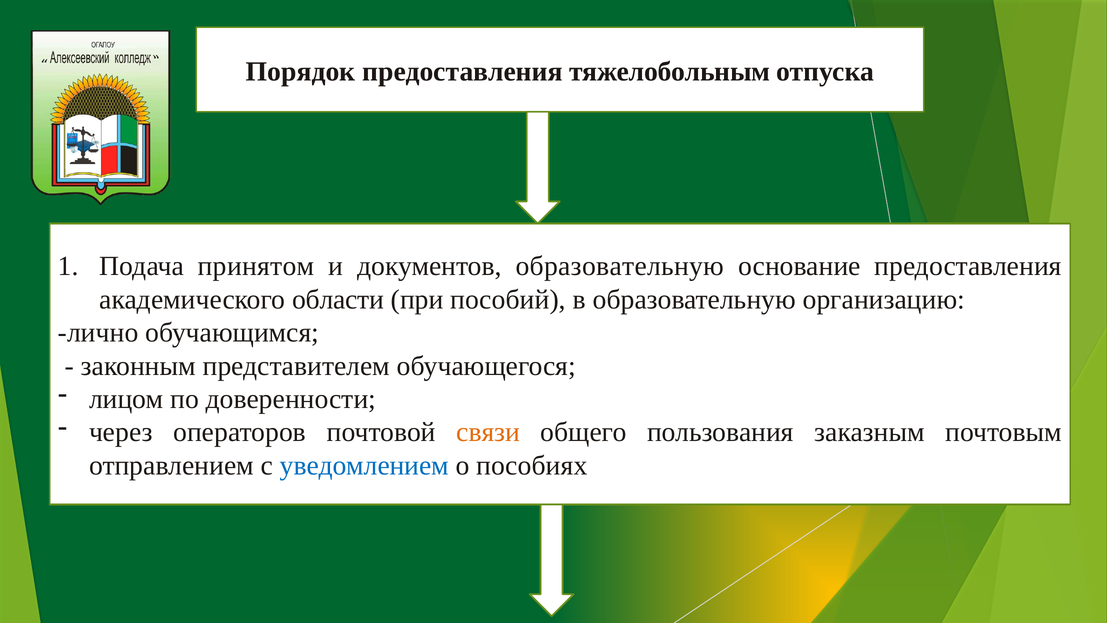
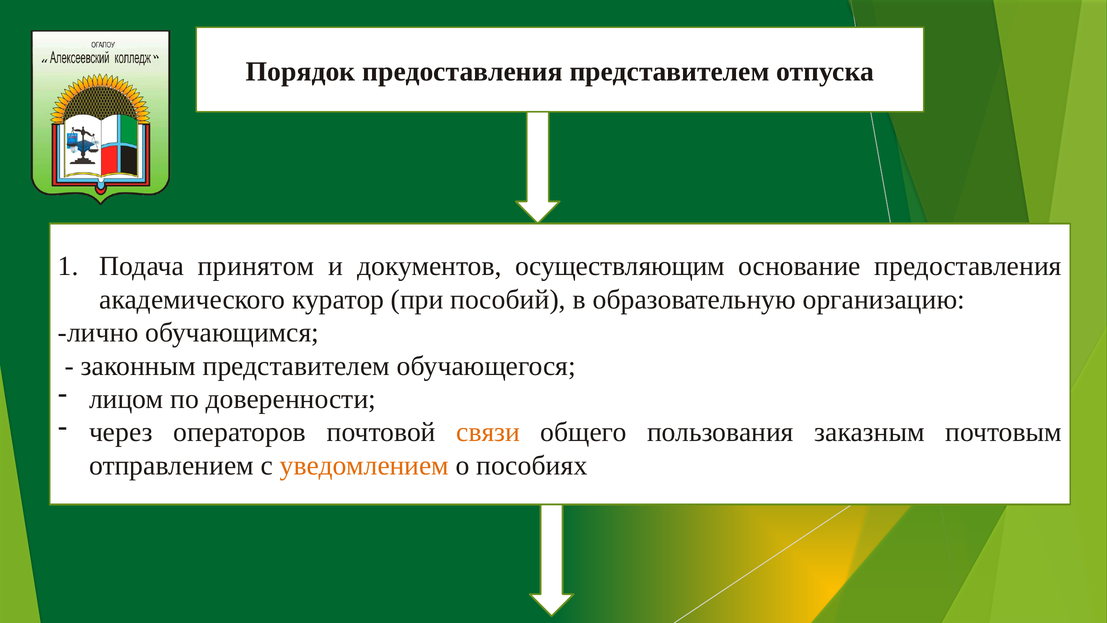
предоставления тяжелобольным: тяжелобольным -> представителем
документов образовательную: образовательную -> осуществляющим
области: области -> куратор
уведомлением colour: blue -> orange
